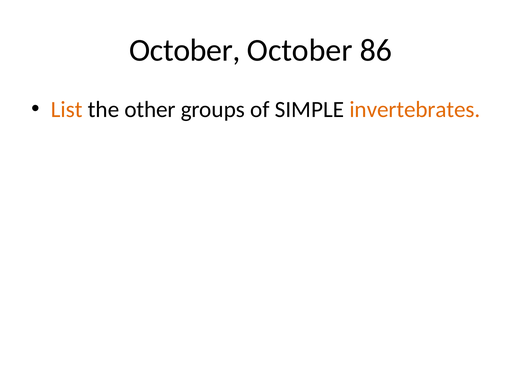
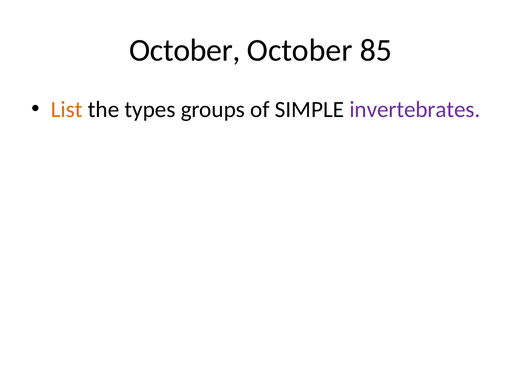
86: 86 -> 85
other: other -> types
invertebrates colour: orange -> purple
